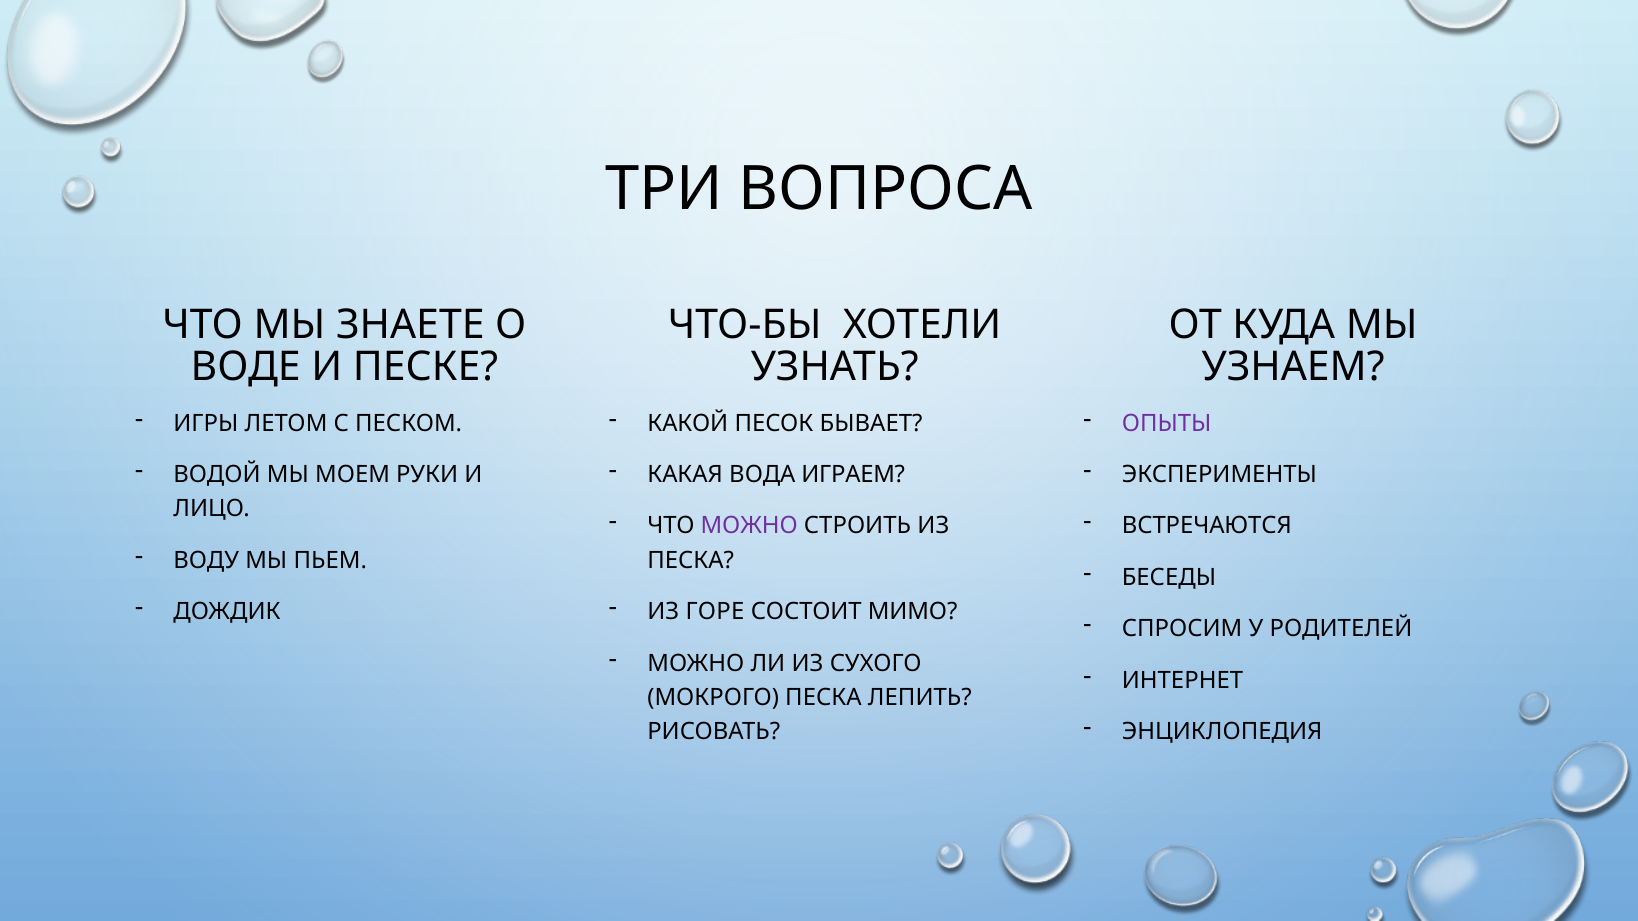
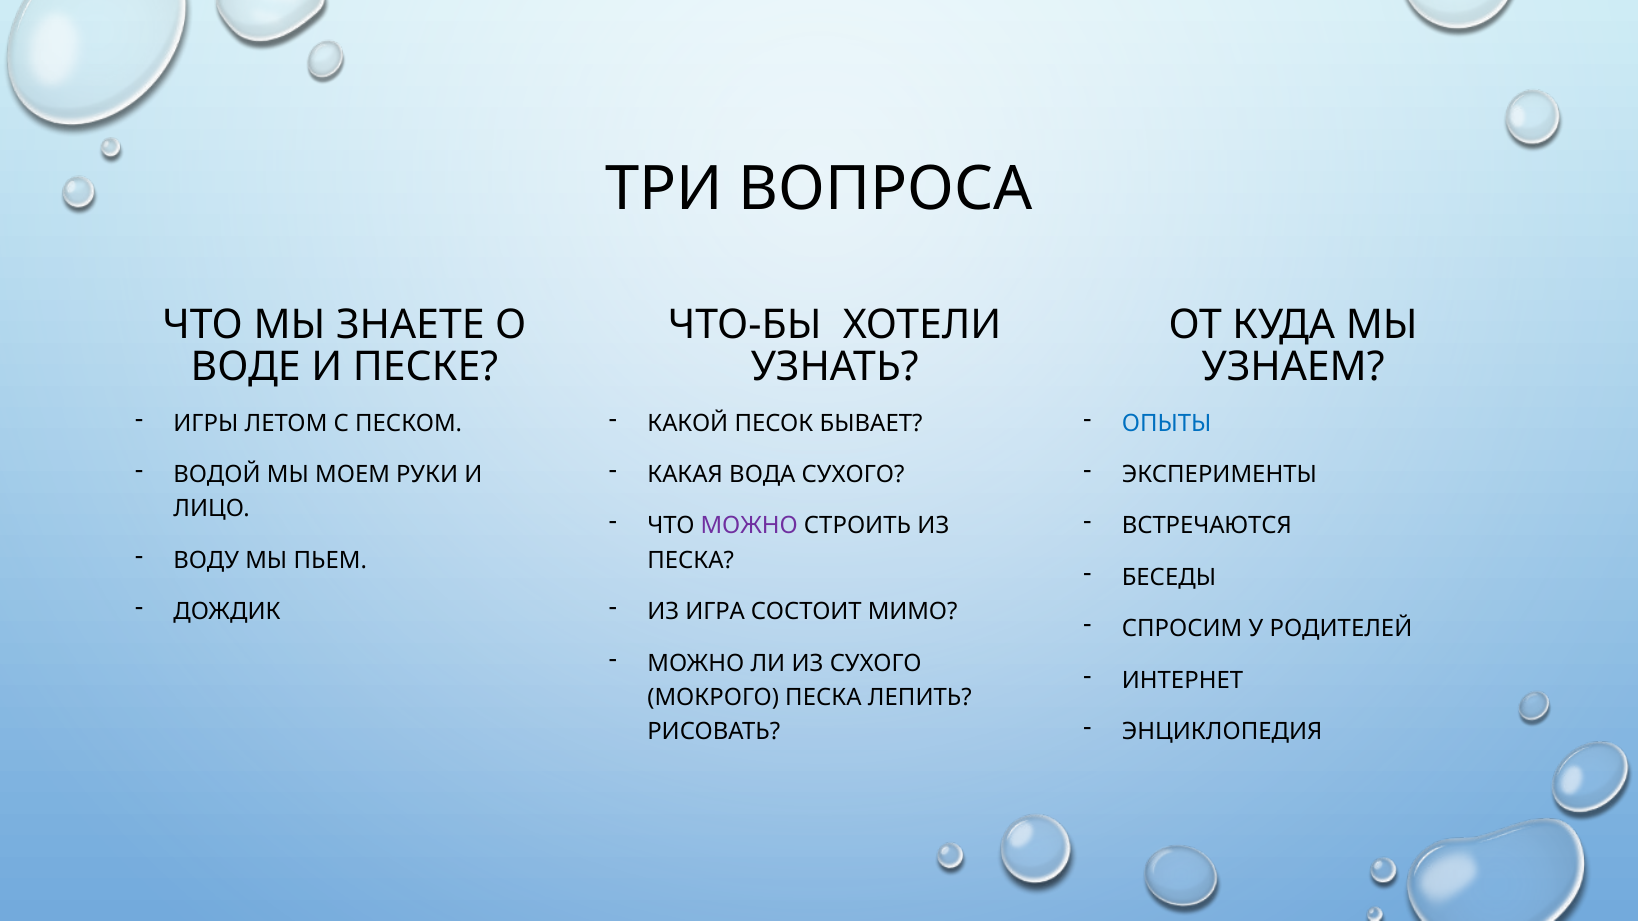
ОПЫТЫ colour: purple -> blue
ВОДА ИГРАЕМ: ИГРАЕМ -> СУХОГО
ГОРЕ: ГОРЕ -> ИГРА
